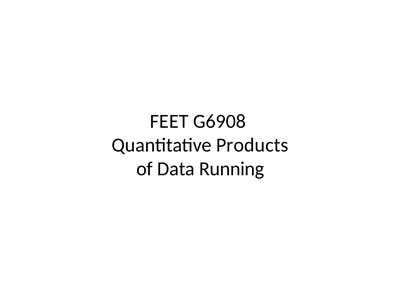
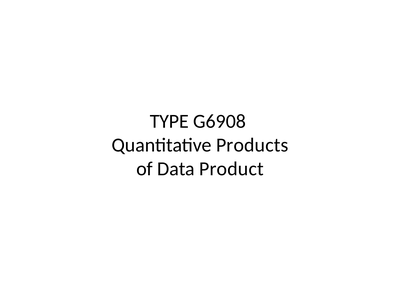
FEET: FEET -> TYPE
Running: Running -> Product
